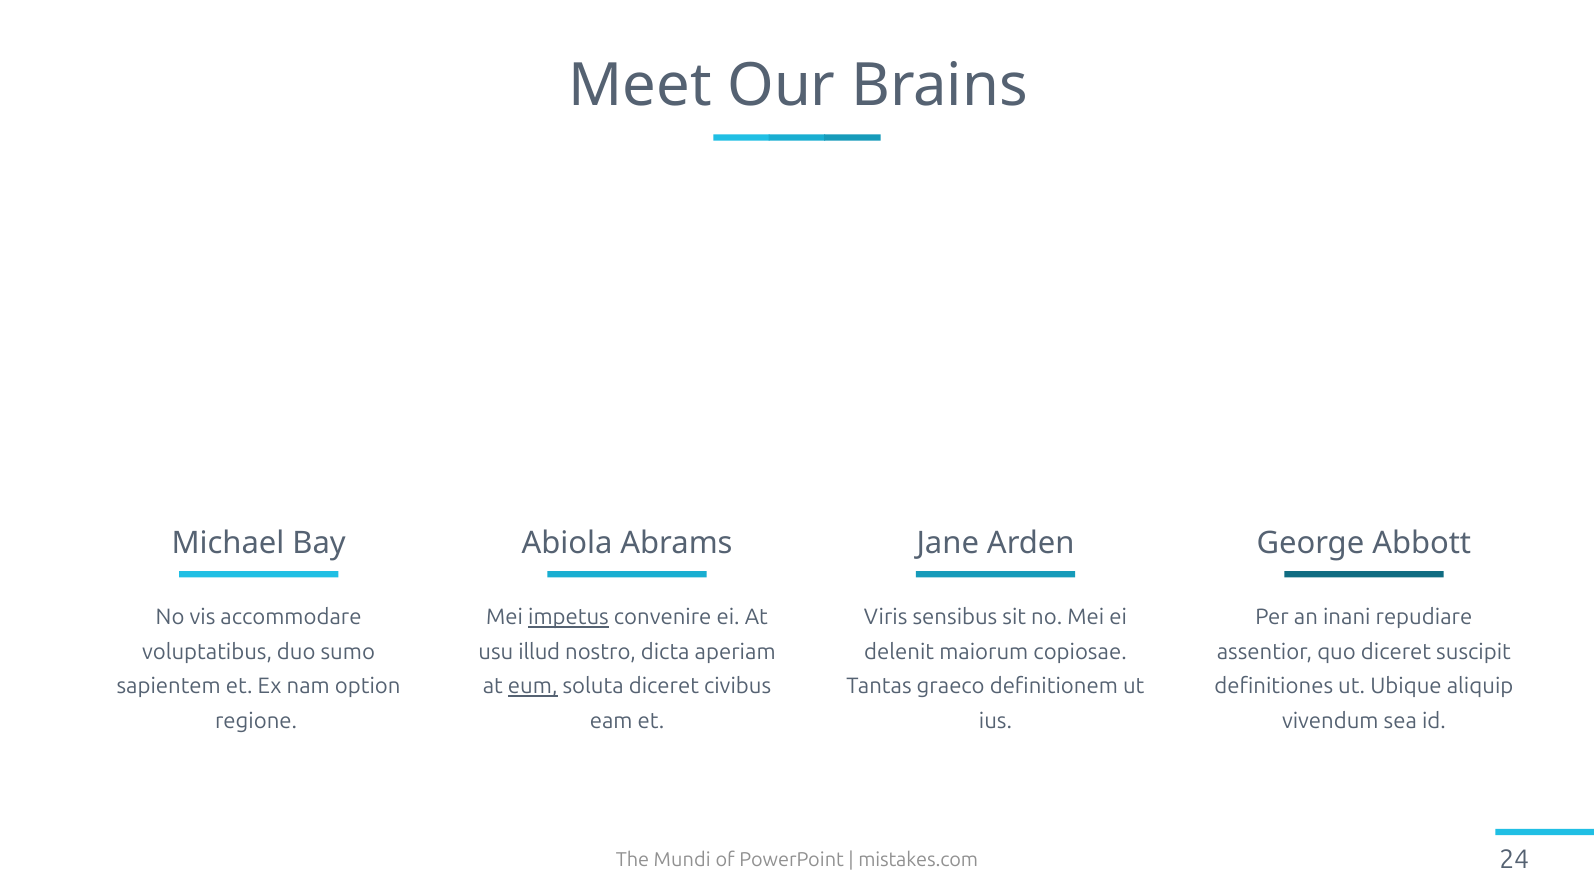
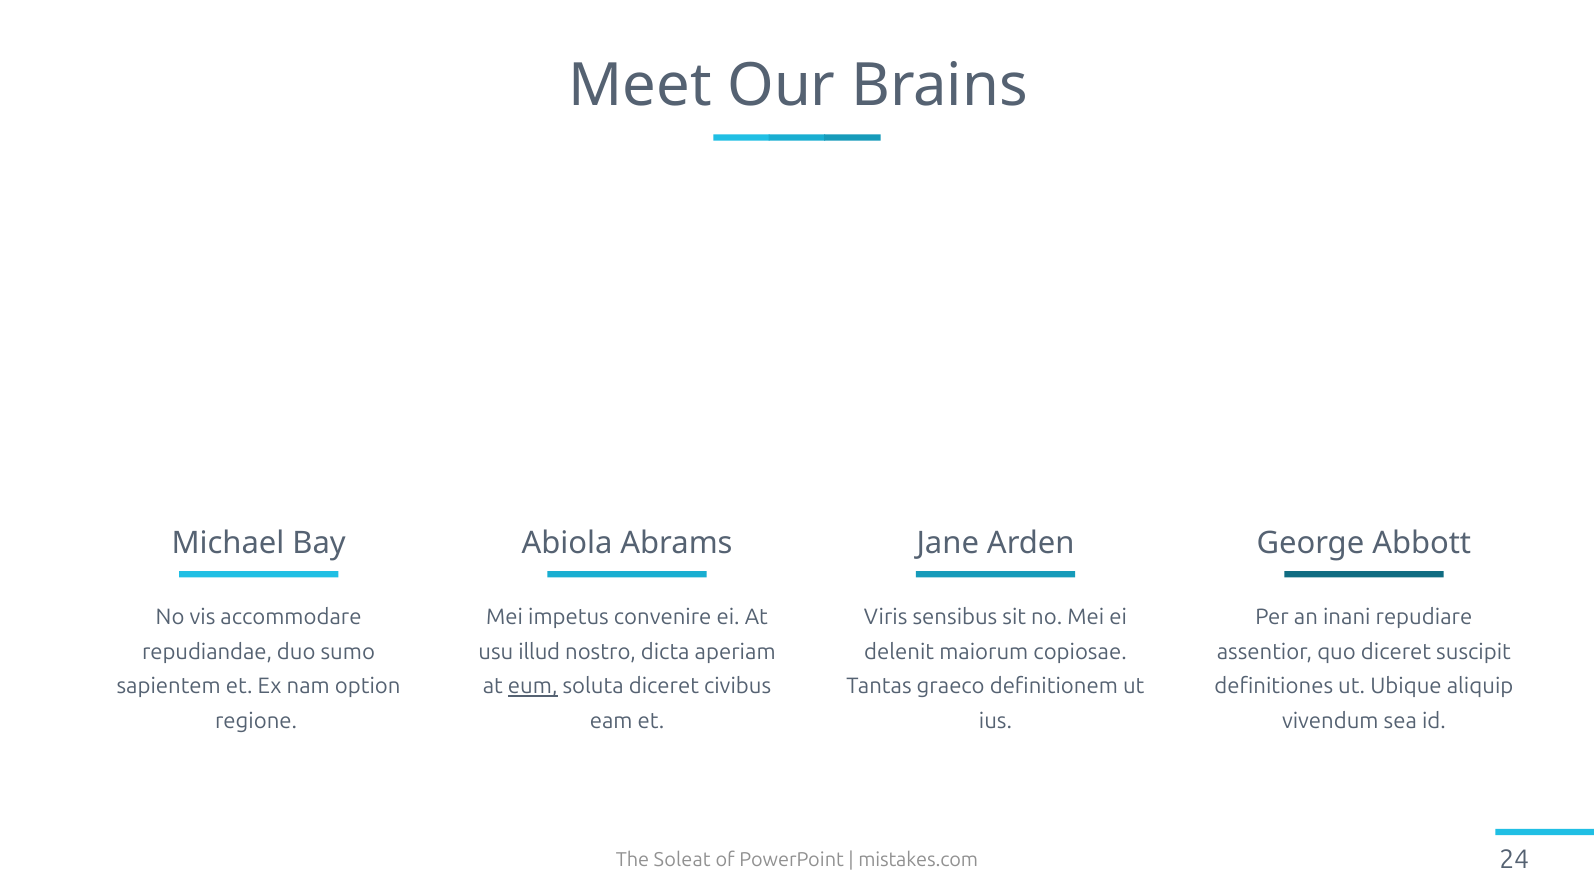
impetus underline: present -> none
voluptatibus: voluptatibus -> repudiandae
Mundi: Mundi -> Soleat
